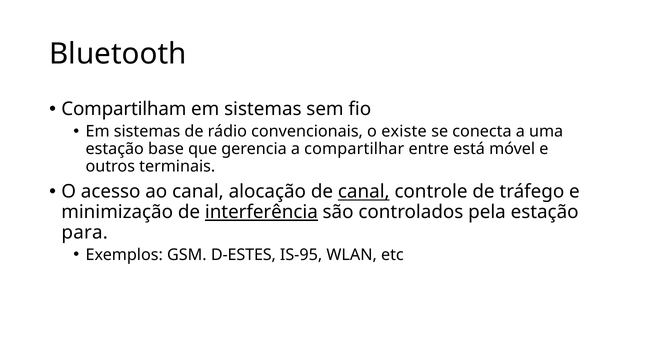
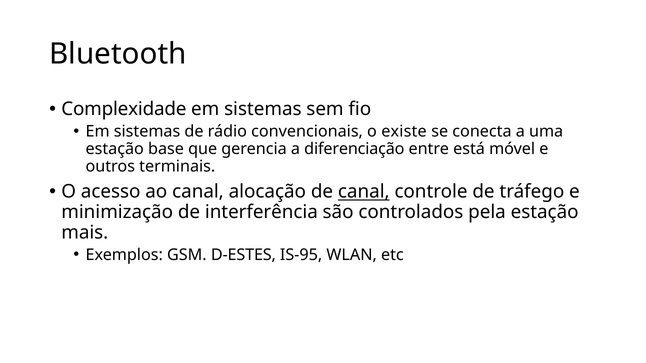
Compartilham: Compartilham -> Complexidade
compartilhar: compartilhar -> diferenciação
interferência underline: present -> none
para: para -> mais
